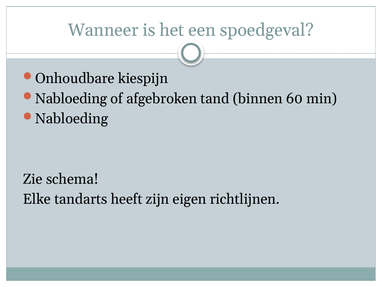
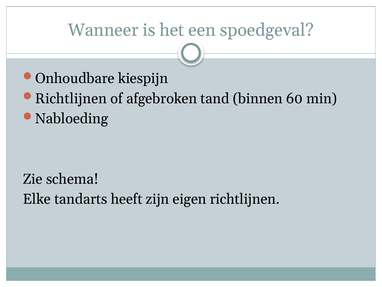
Nabloeding at (71, 98): Nabloeding -> Richtlijnen
